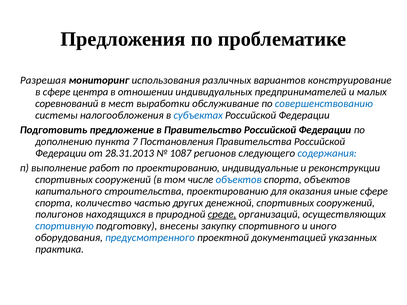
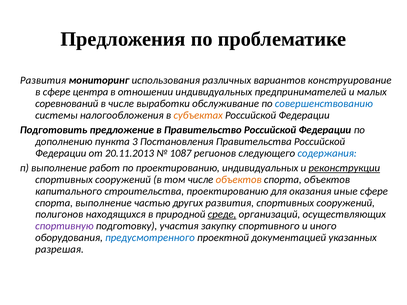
Разрешая at (43, 80): Разрешая -> Развития
в мест: мест -> числе
субъектах colour: blue -> orange
7: 7 -> 3
28.31.2013: 28.31.2013 -> 20.11.2013
проектированию индивидуальные: индивидуальные -> индивидуальных
реконструкции underline: none -> present
объектов at (239, 180) colour: blue -> orange
спорта количество: количество -> выполнение
других денежной: денежной -> развития
спортивную colour: blue -> purple
внесены: внесены -> участия
практика: практика -> разрешая
